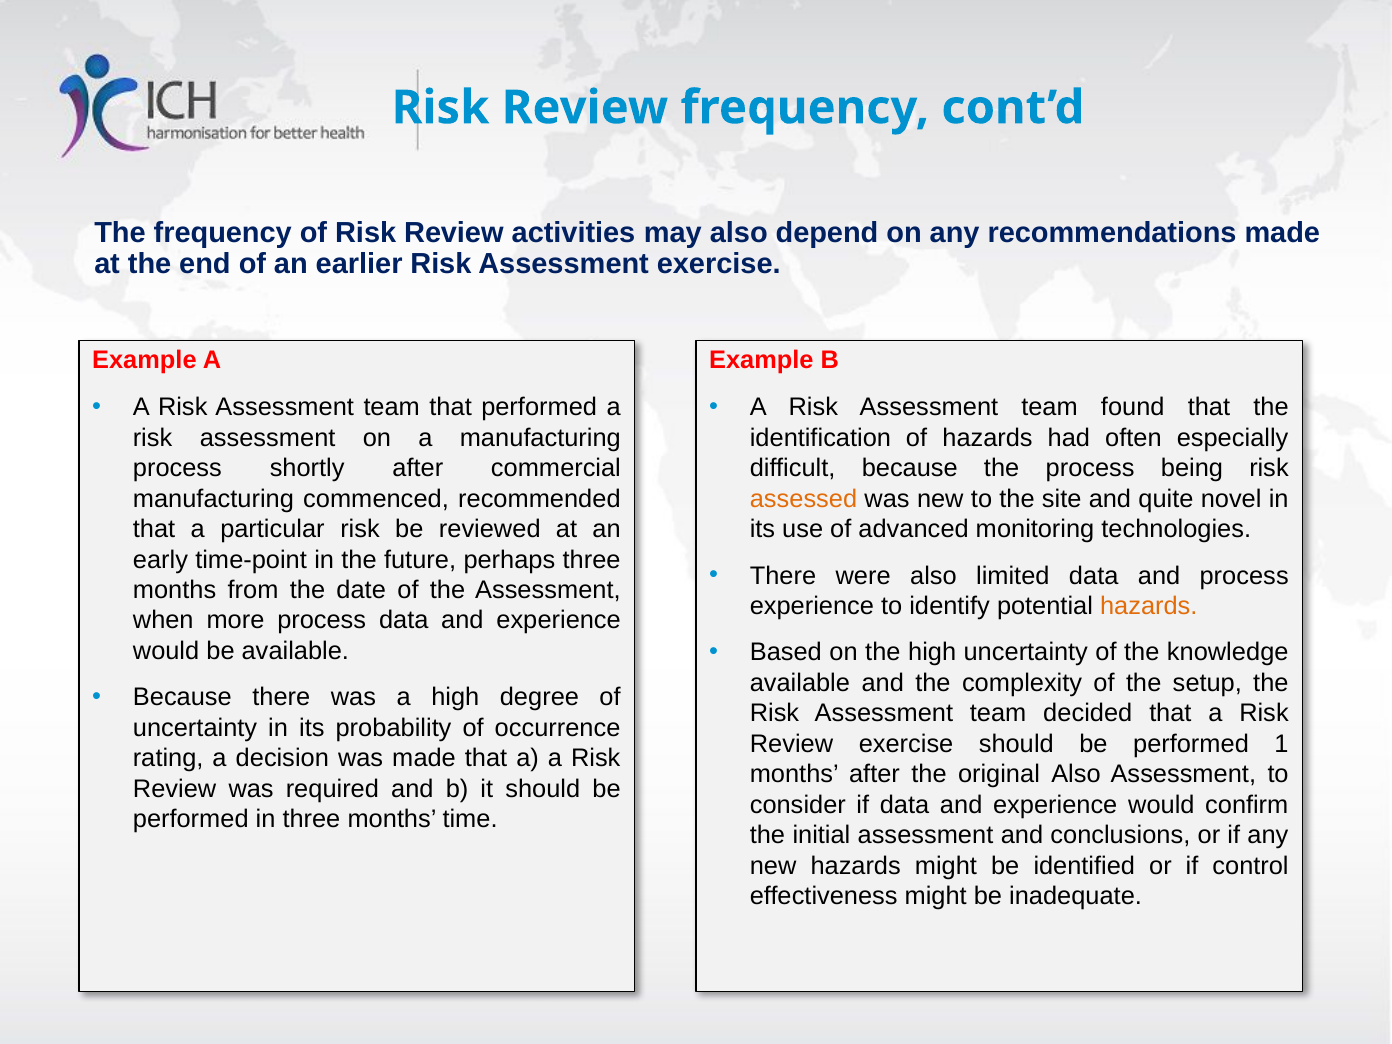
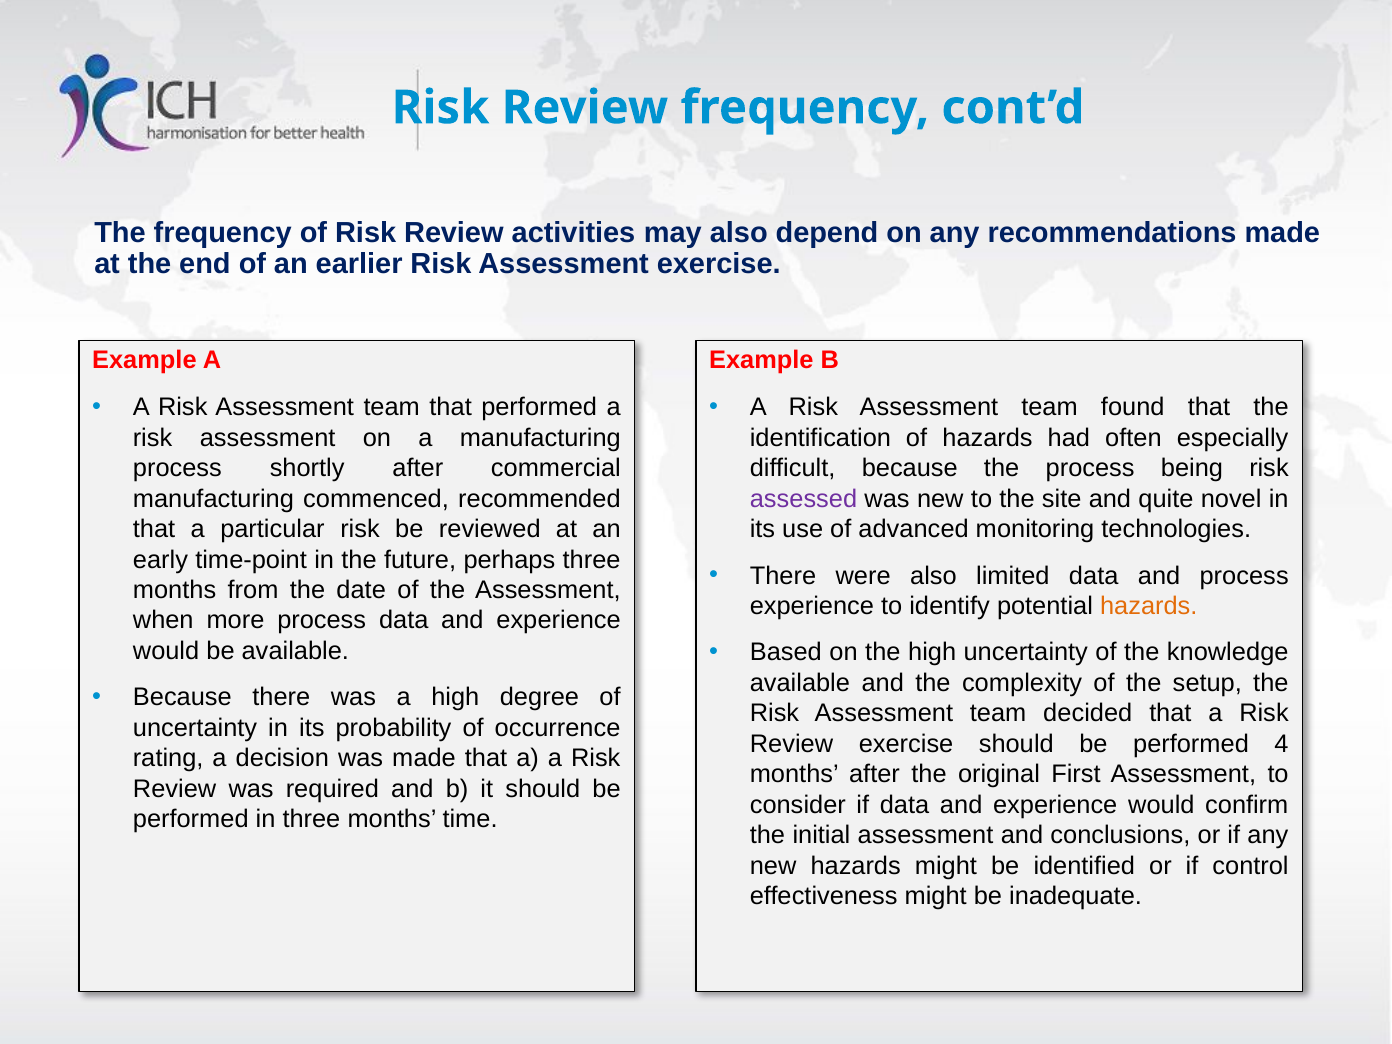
assessed colour: orange -> purple
1: 1 -> 4
original Also: Also -> First
